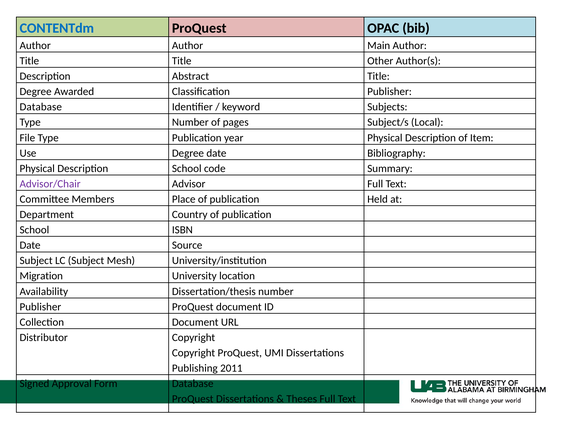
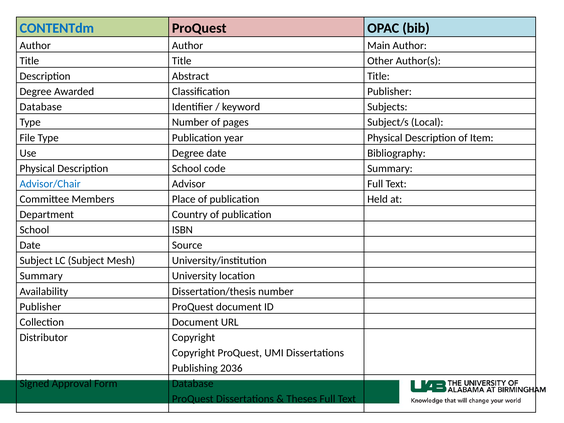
Advisor/Chair colour: purple -> blue
Migration at (41, 276): Migration -> Summary
2011: 2011 -> 2036
